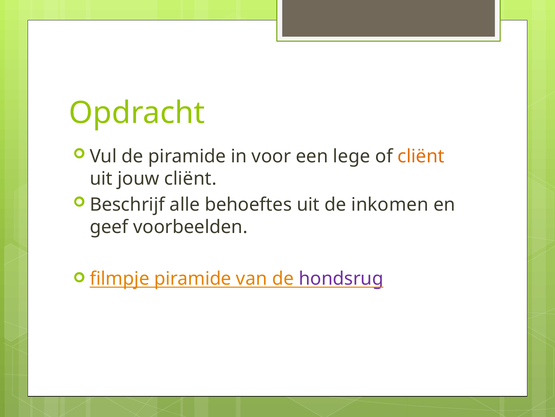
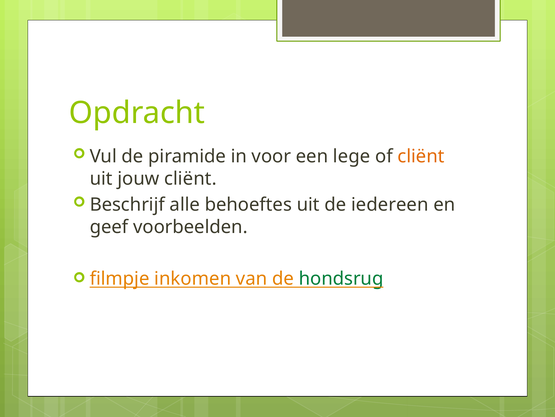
inkomen: inkomen -> iedereen
filmpje piramide: piramide -> inkomen
hondsrug colour: purple -> green
